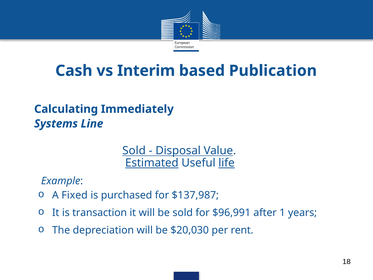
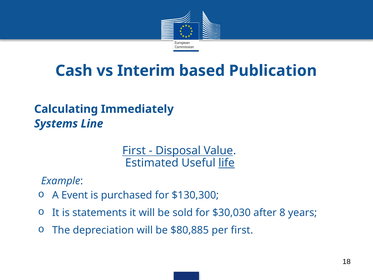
Sold at (134, 150): Sold -> First
Estimated underline: present -> none
Fixed: Fixed -> Event
$137,987: $137,987 -> $130,300
transaction: transaction -> statements
$96,991: $96,991 -> $30,030
1: 1 -> 8
$20,030: $20,030 -> $80,885
per rent: rent -> first
